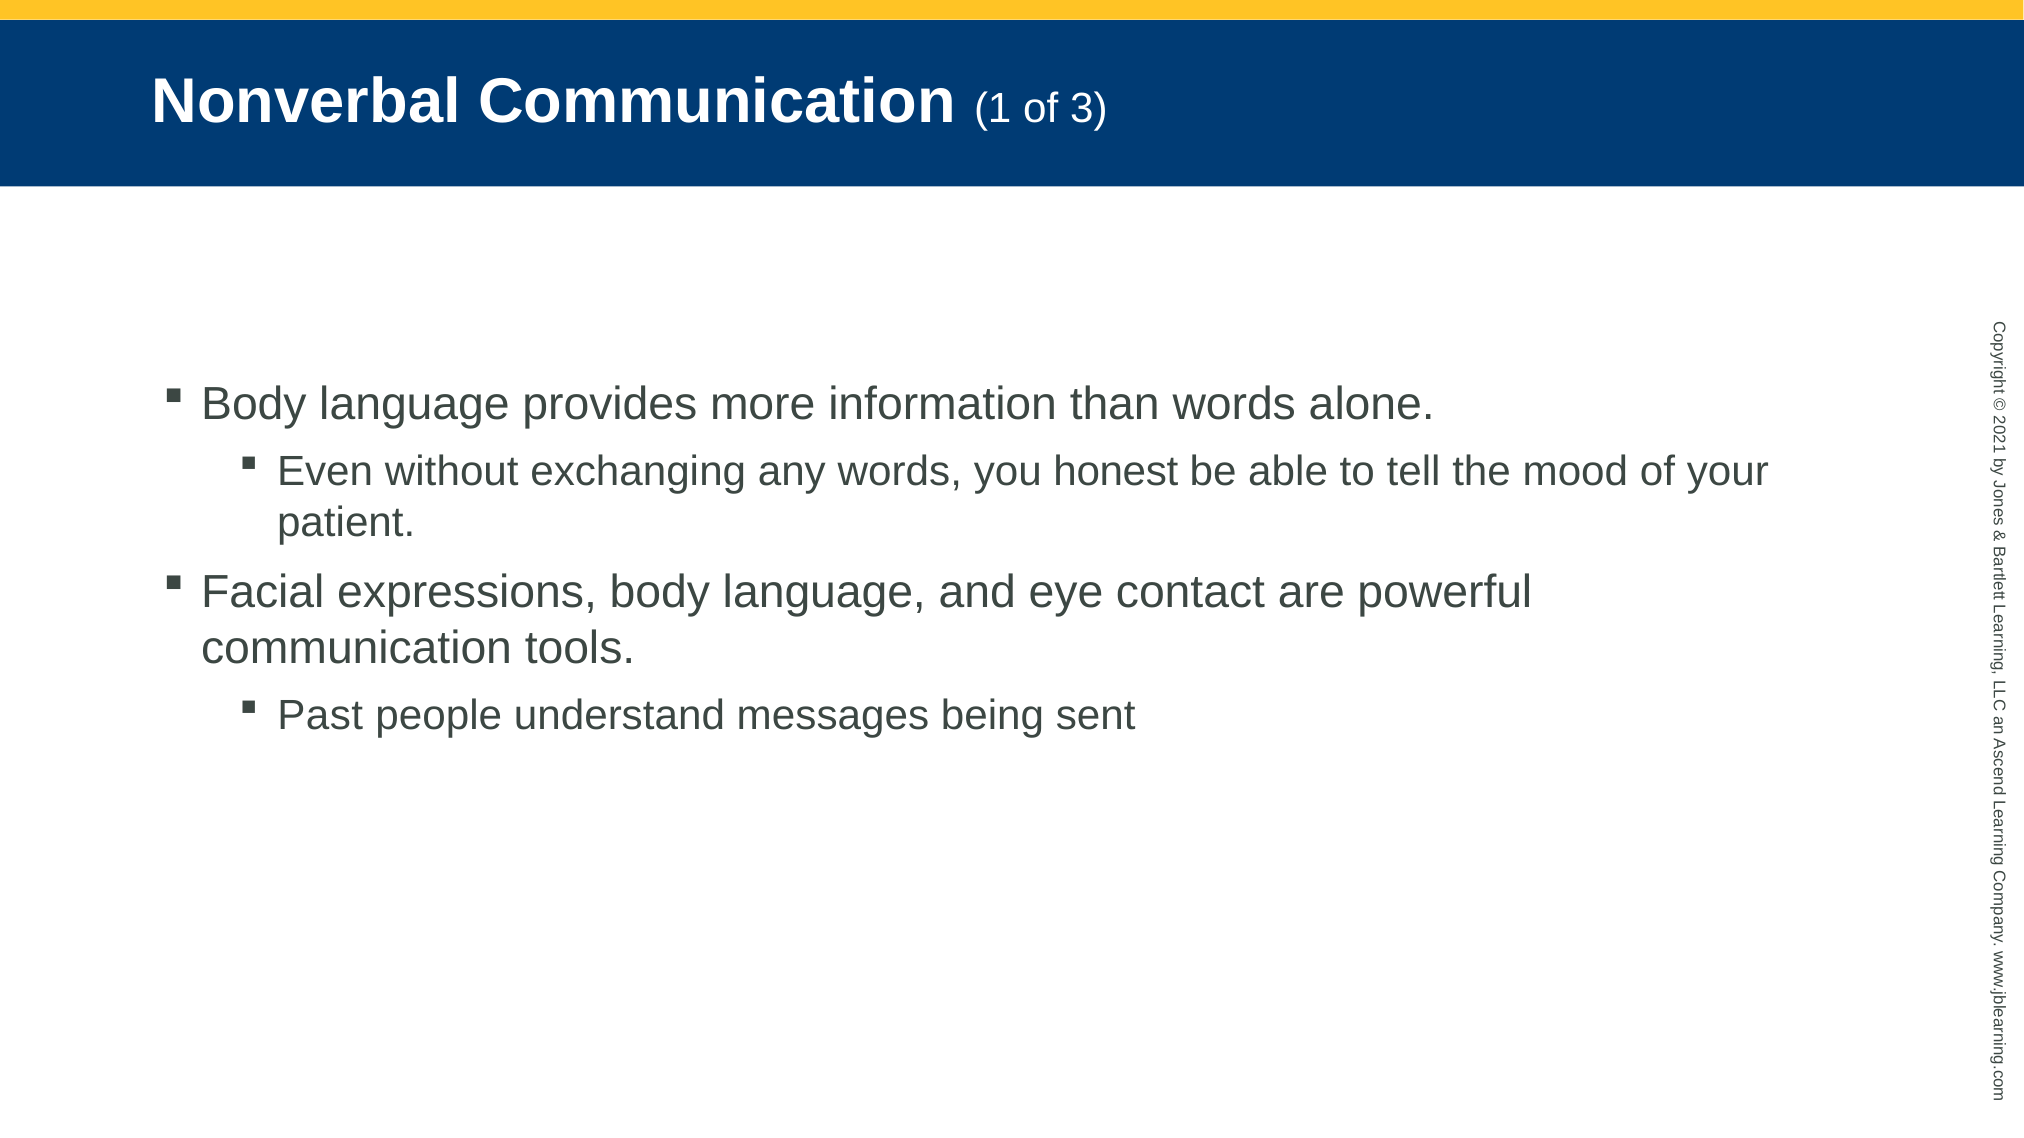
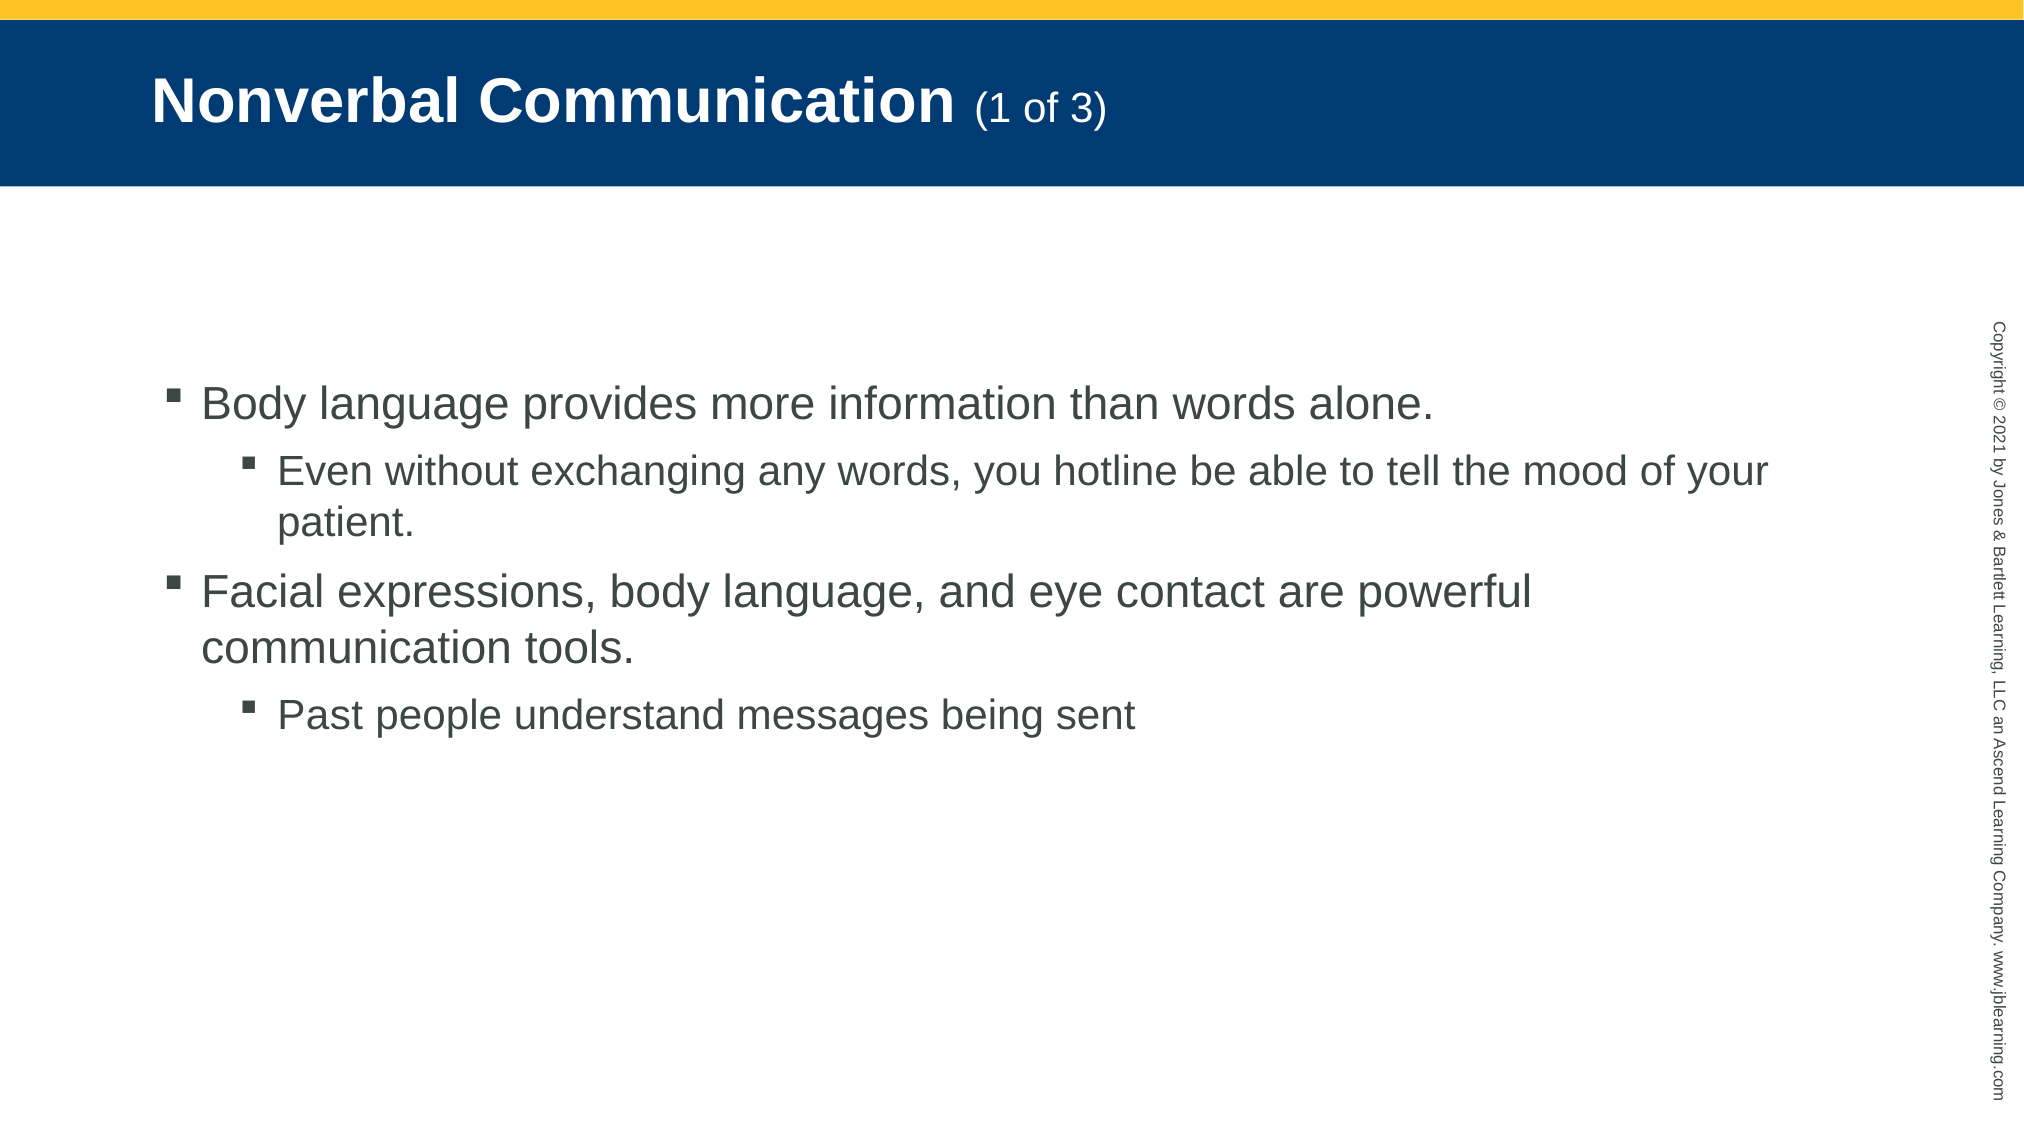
honest: honest -> hotline
